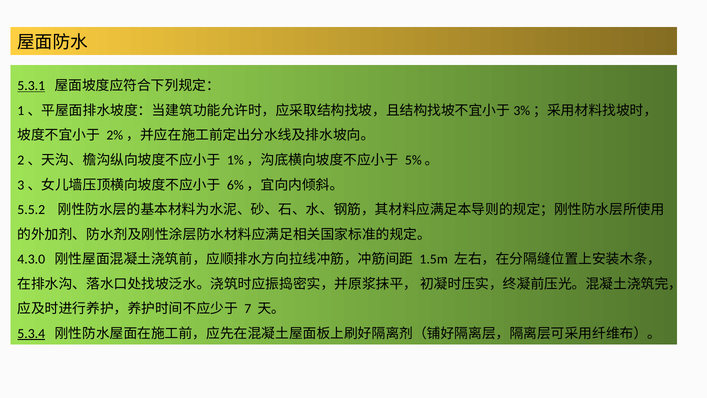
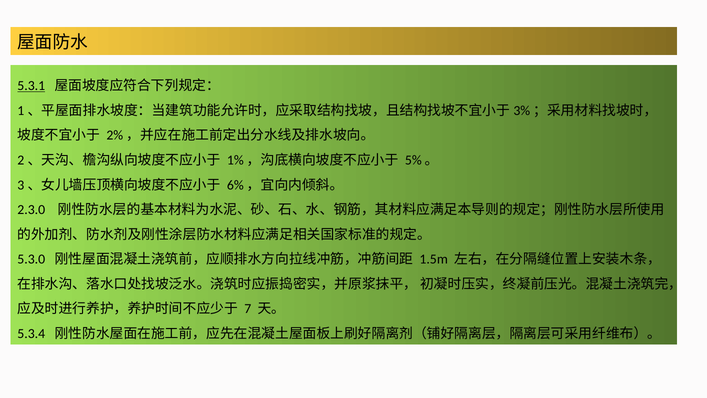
5.5.2: 5.5.2 -> 2.3.0
4.3.0: 4.3.0 -> 5.3.0
5.3.4 underline: present -> none
